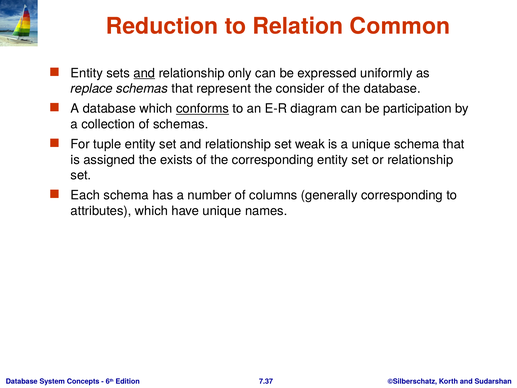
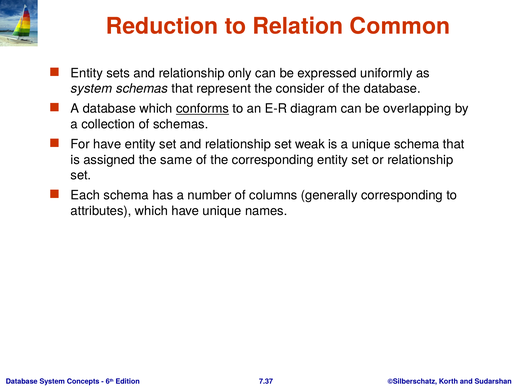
and at (144, 73) underline: present -> none
replace at (92, 89): replace -> system
participation: participation -> overlapping
For tuple: tuple -> have
exists: exists -> same
